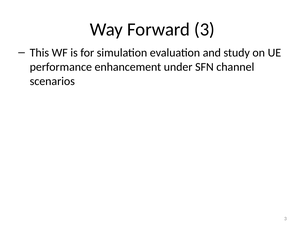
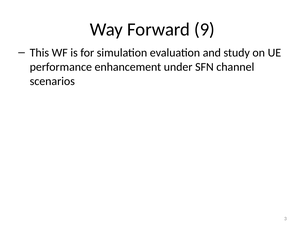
Forward 3: 3 -> 9
